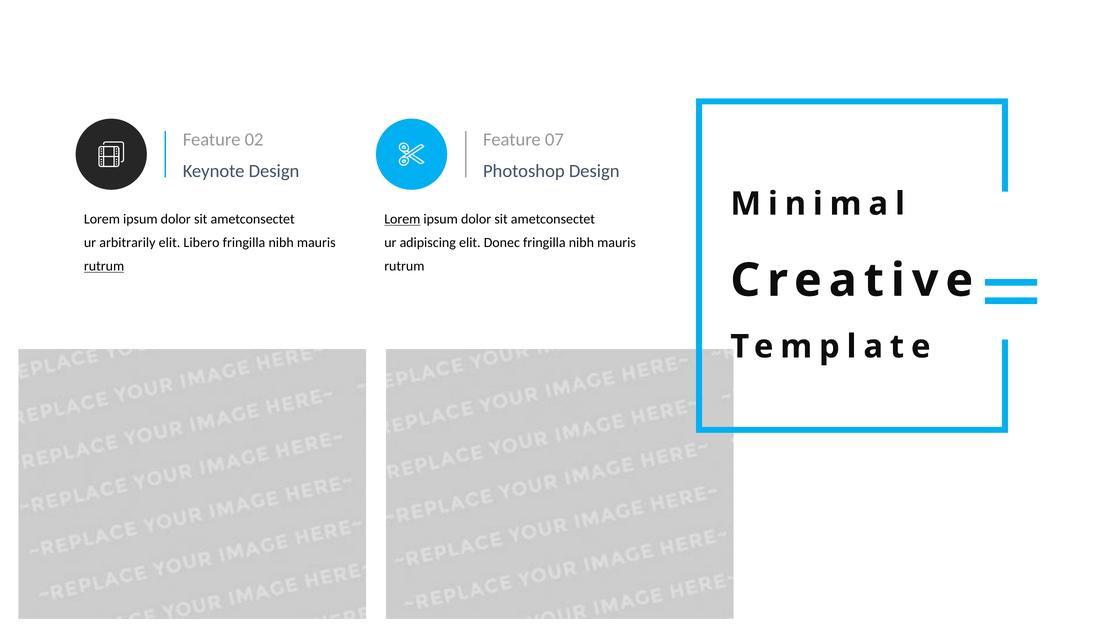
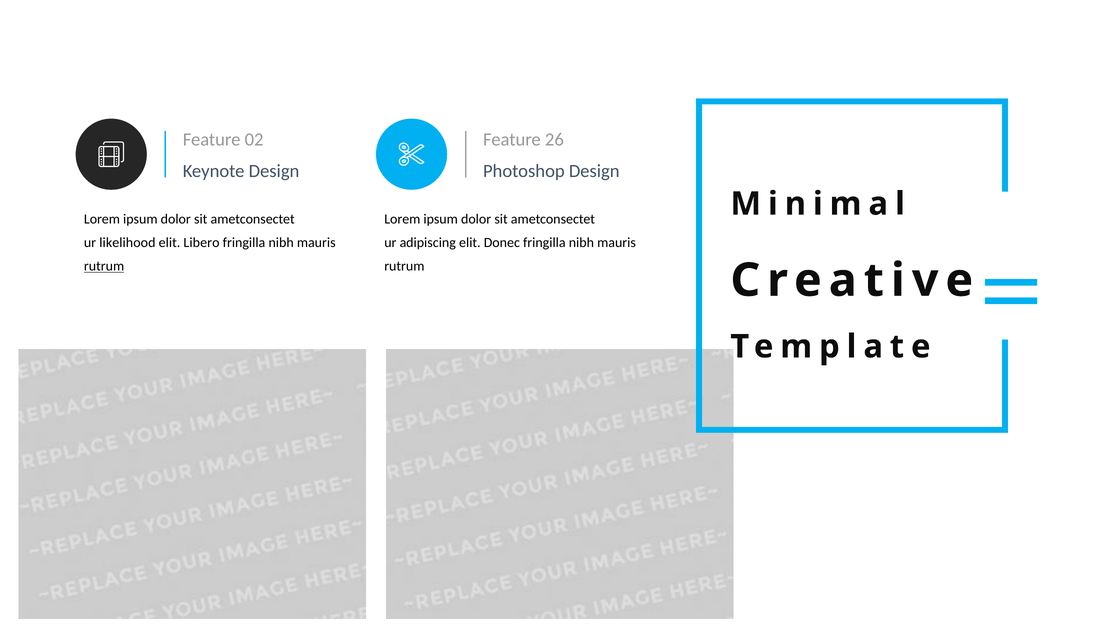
07: 07 -> 26
Lorem at (402, 219) underline: present -> none
arbitrarily: arbitrarily -> likelihood
